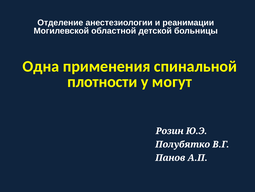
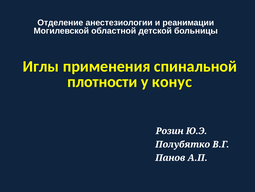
Одна: Одна -> Иглы
могут: могут -> конус
